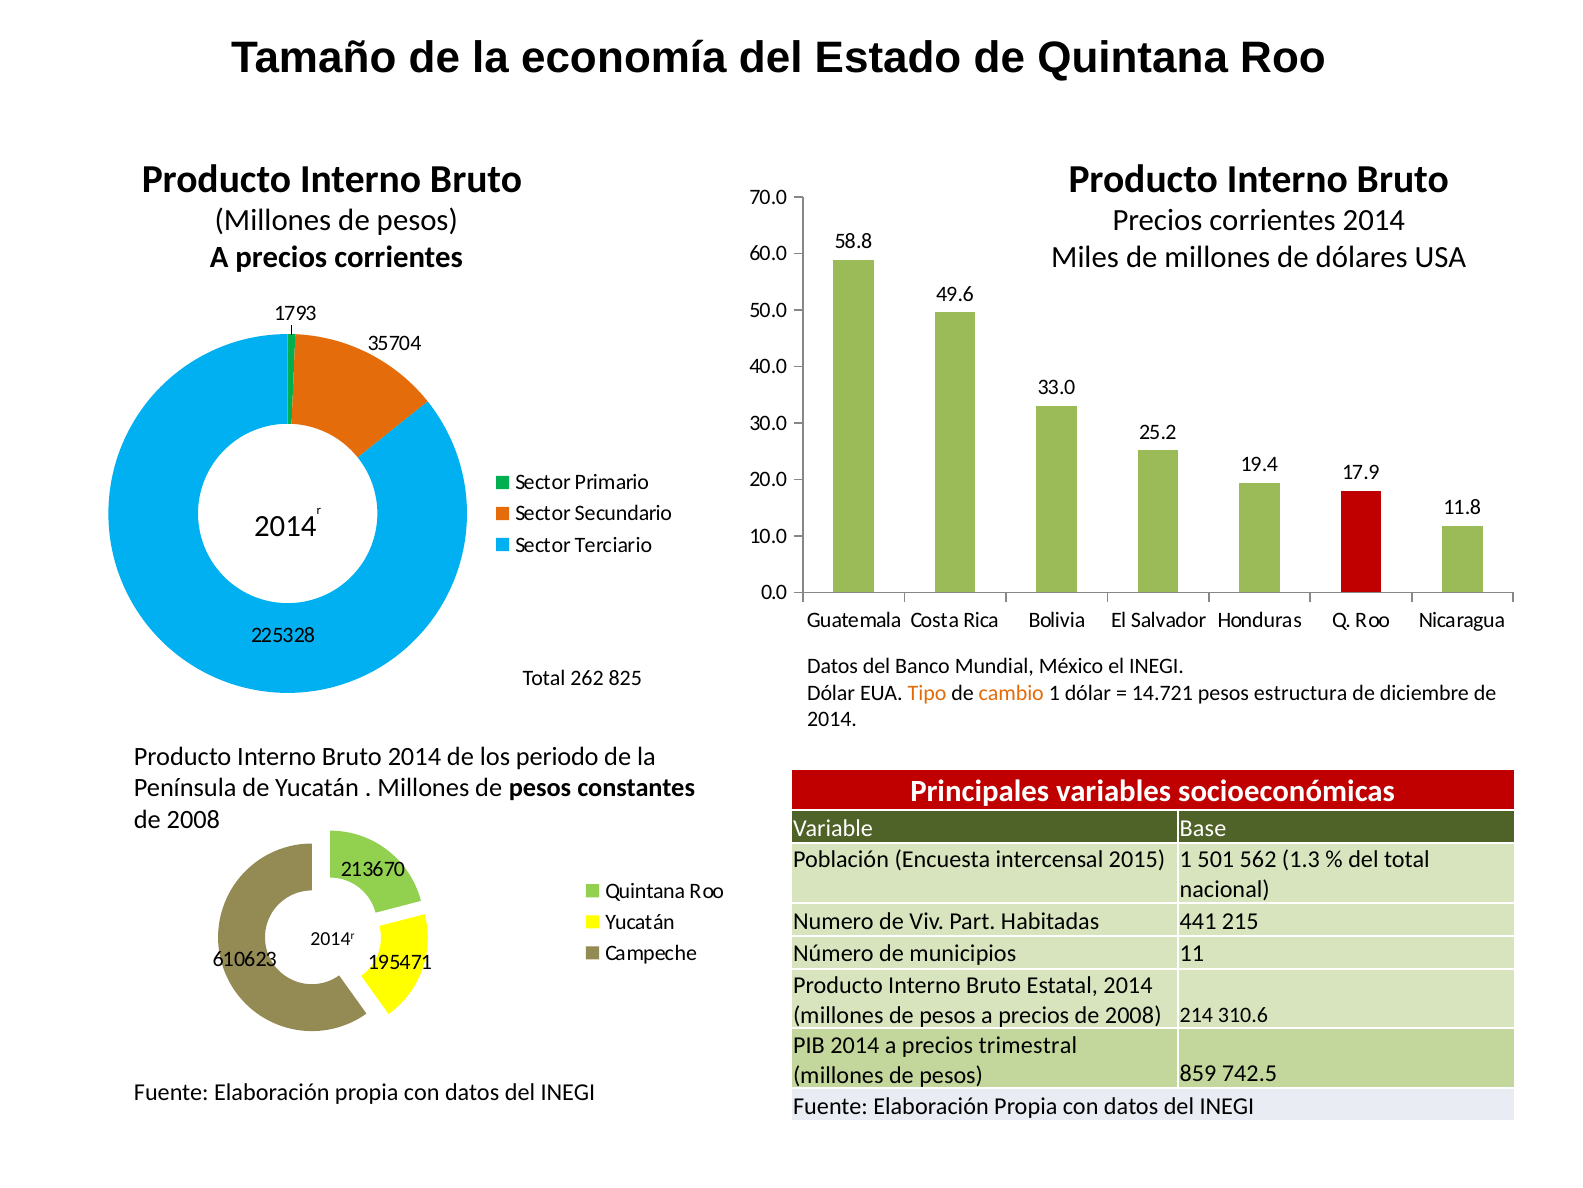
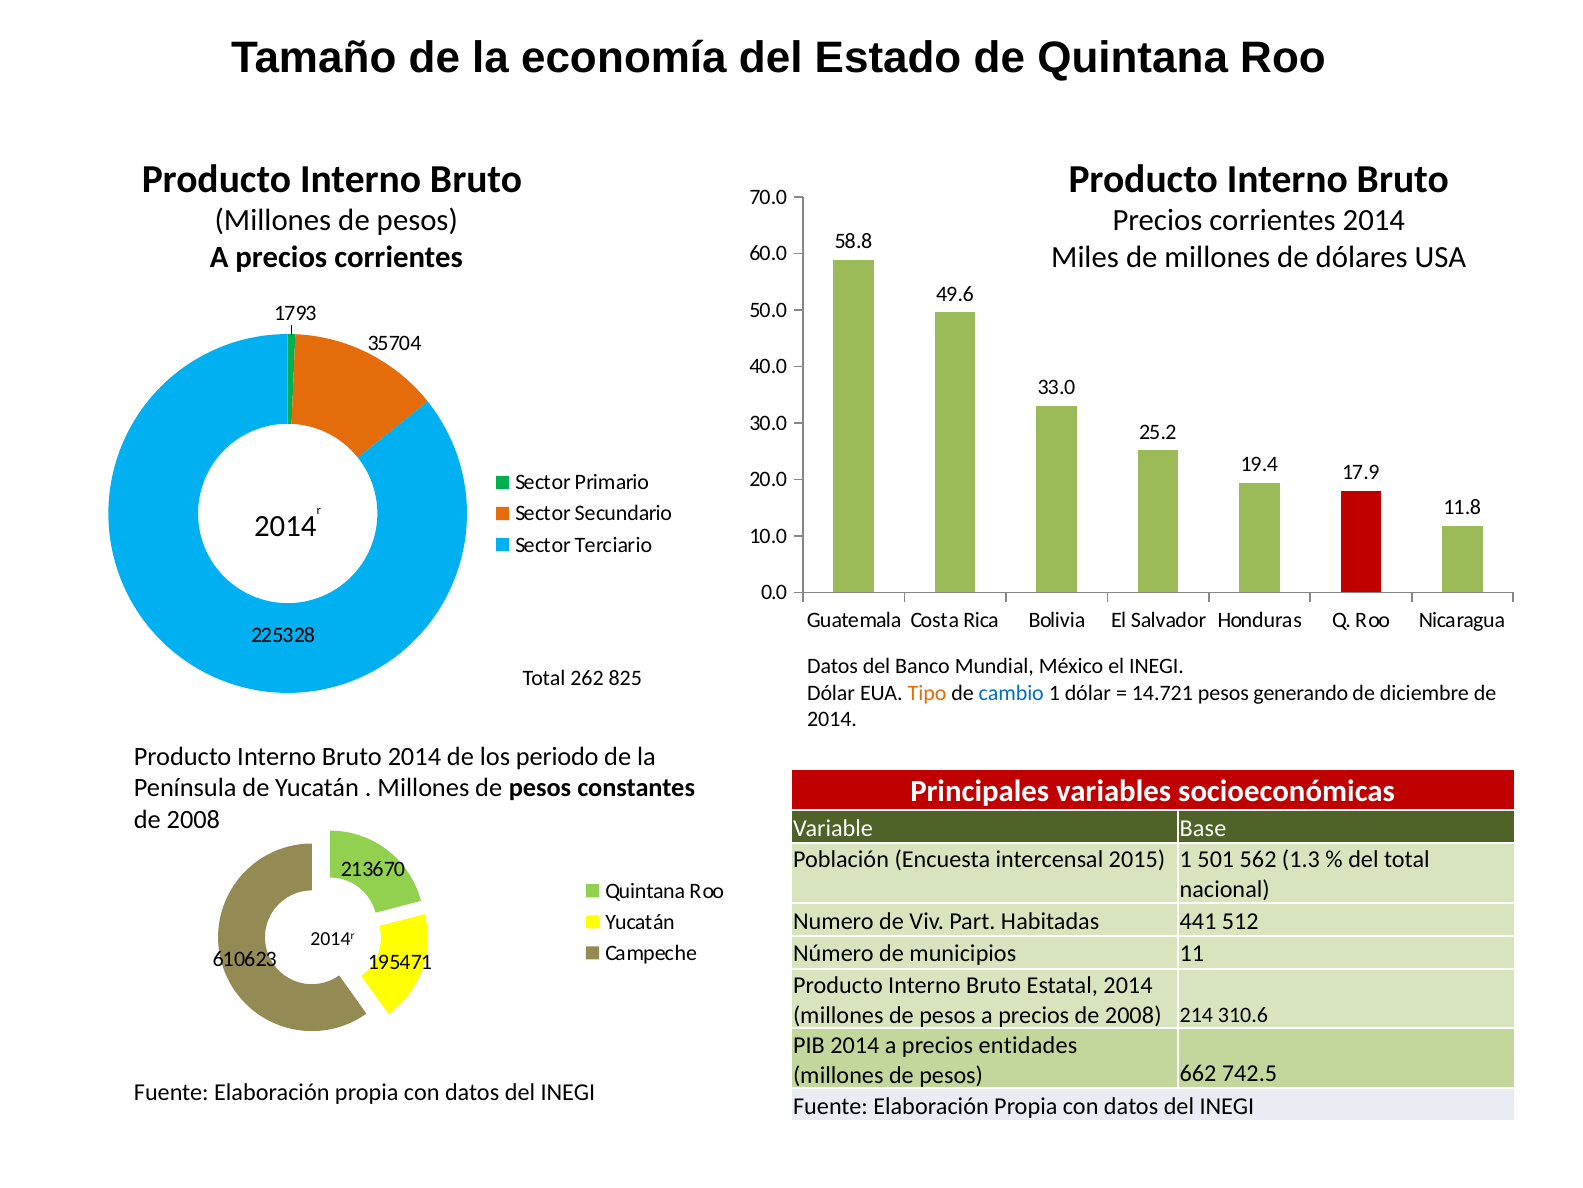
cambio colour: orange -> blue
estructura: estructura -> generando
215: 215 -> 512
trimestral: trimestral -> entidades
859: 859 -> 662
